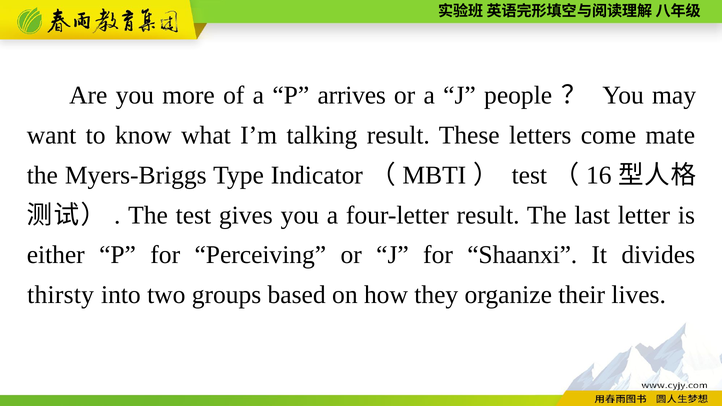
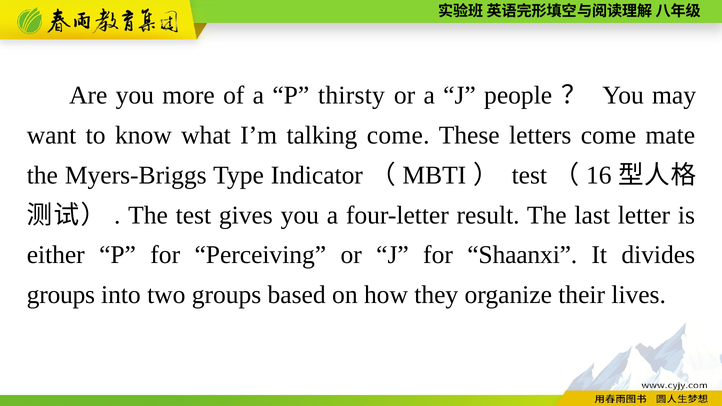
arrives: arrives -> thirsty
talking result: result -> come
thirsty at (61, 295): thirsty -> groups
